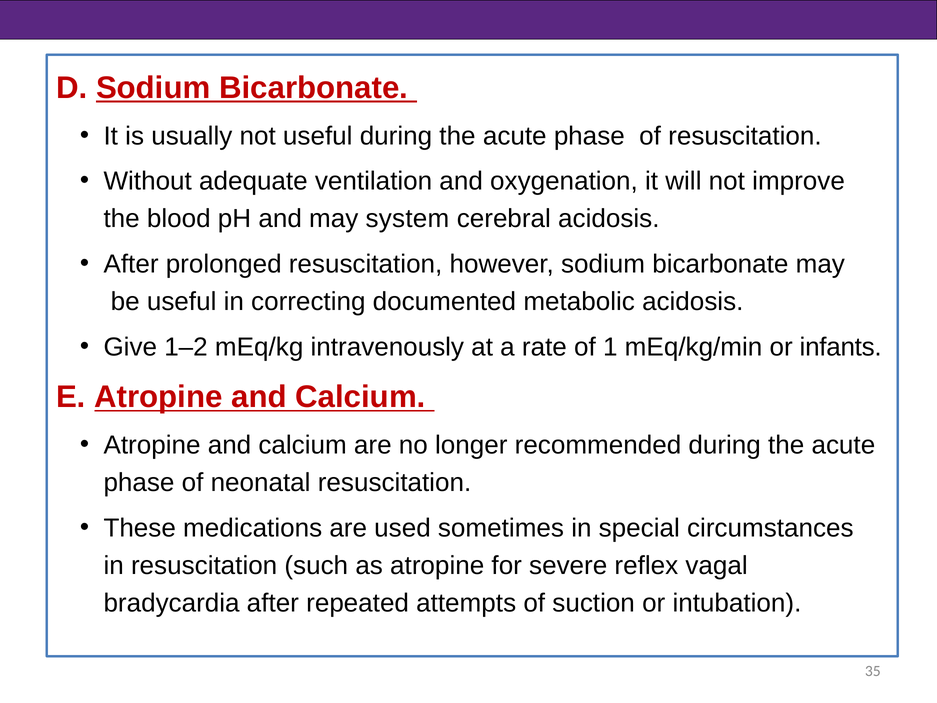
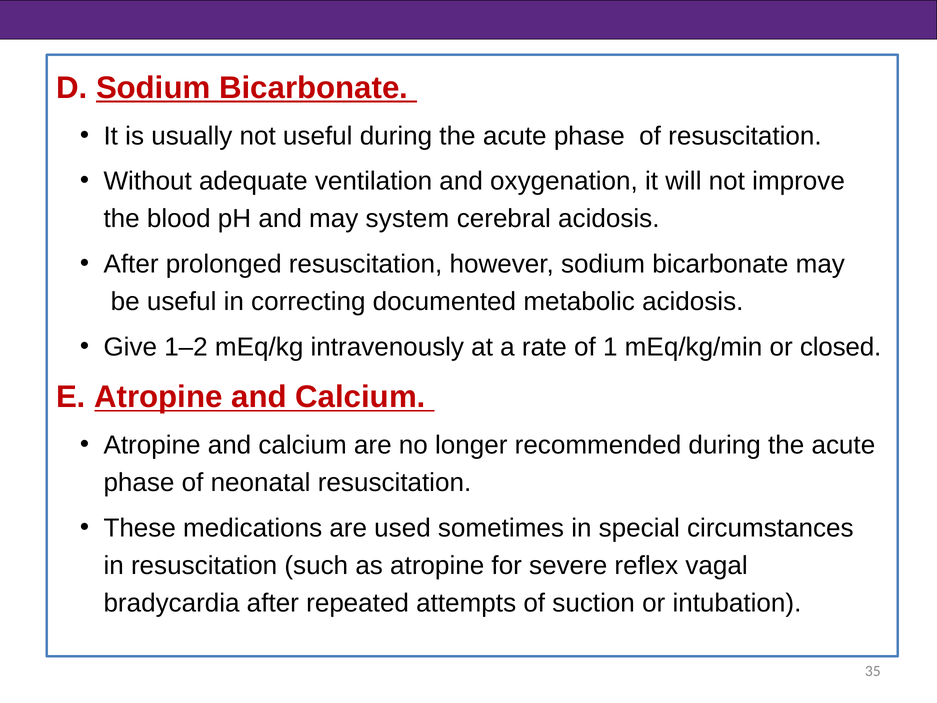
infants: infants -> closed
